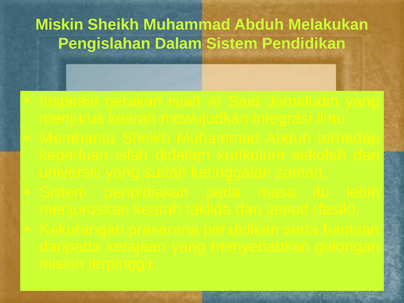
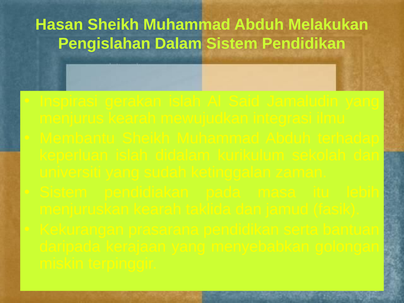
Miskin at (59, 25): Miskin -> Hasan
